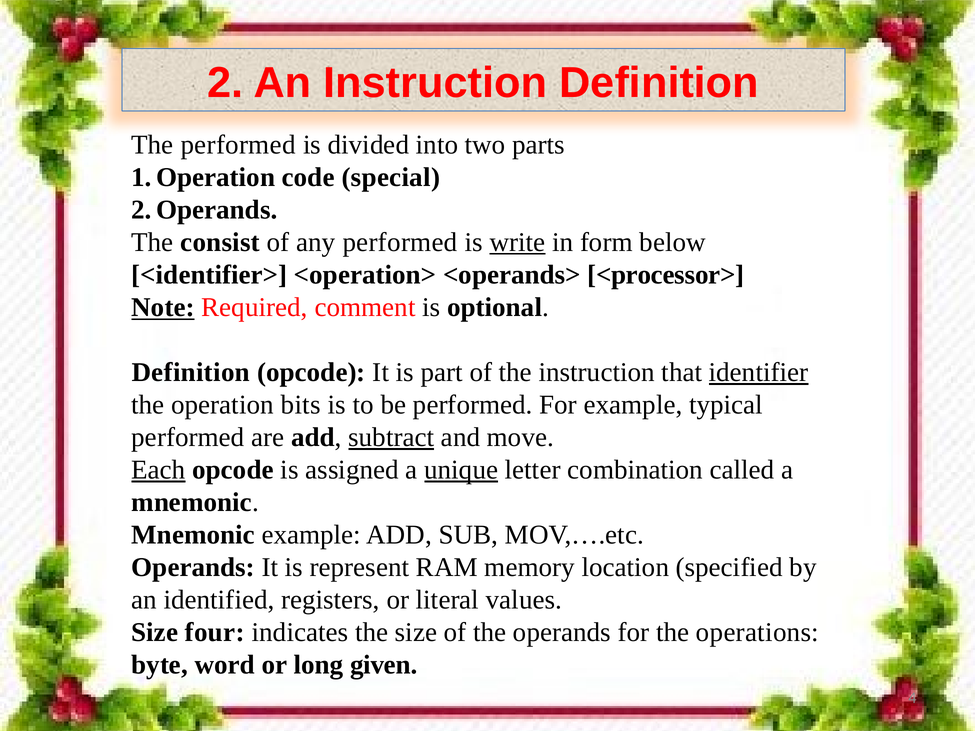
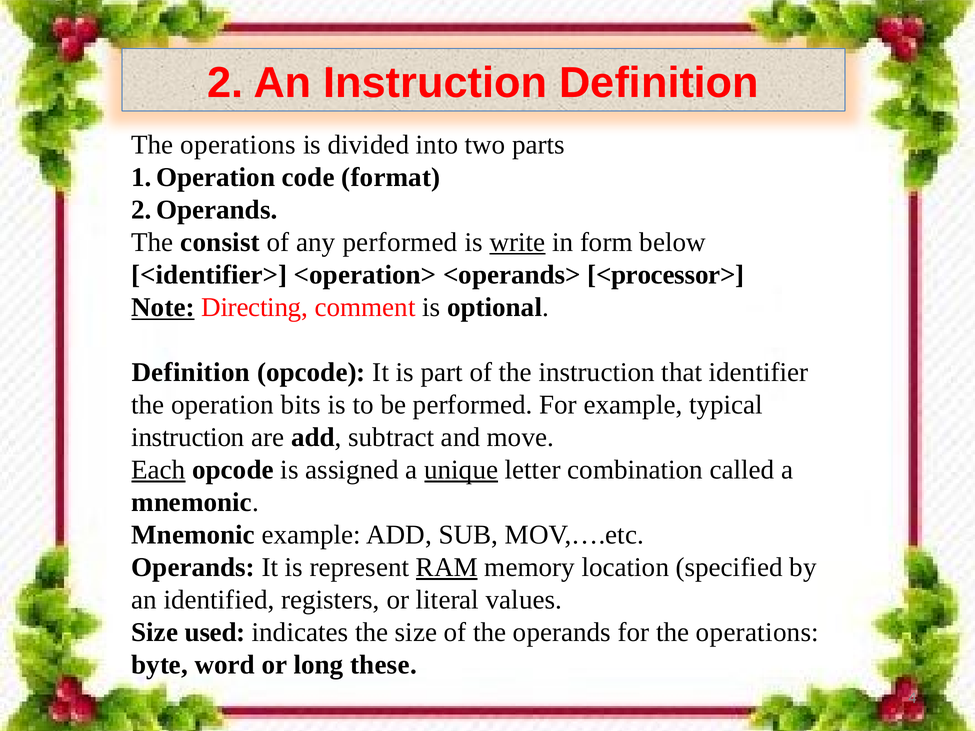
performed at (238, 145): performed -> operations
special: special -> format
Required: Required -> Directing
identifier underline: present -> none
performed at (188, 437): performed -> instruction
subtract underline: present -> none
RAM underline: none -> present
four: four -> used
given: given -> these
